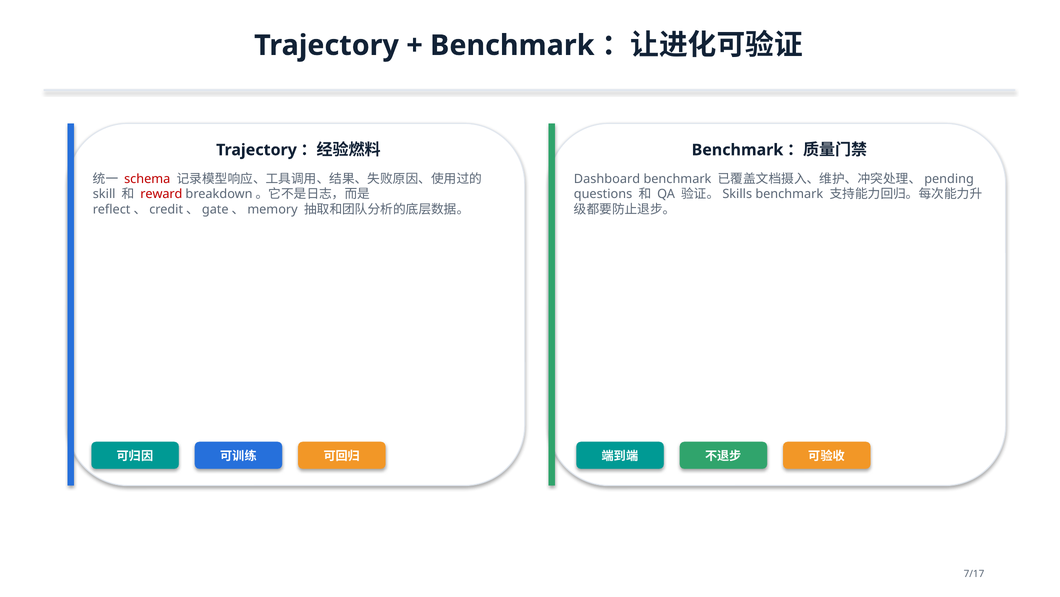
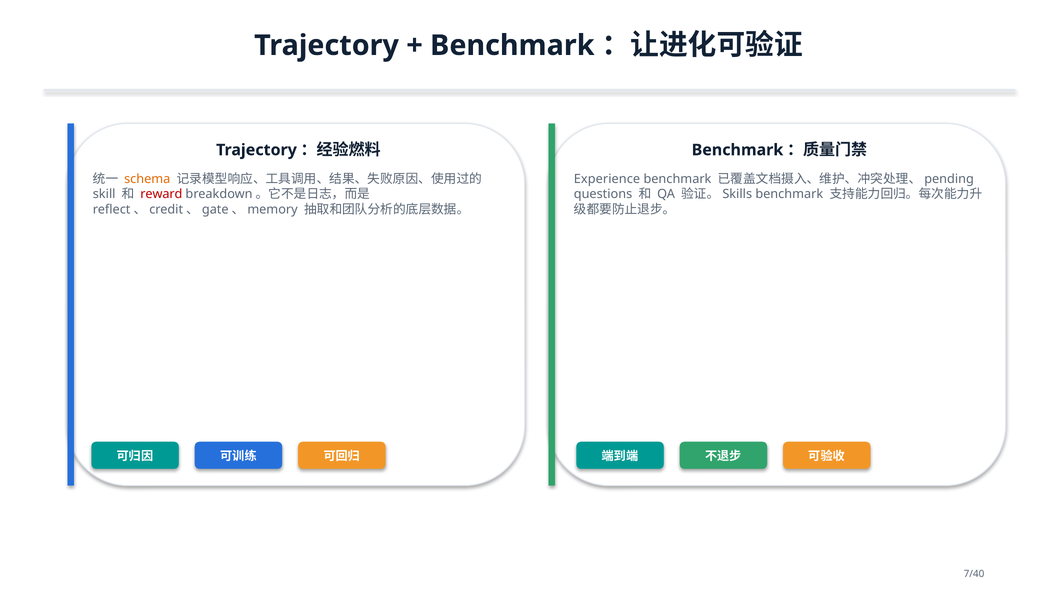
schema colour: red -> orange
Dashboard: Dashboard -> Experience
7/17: 7/17 -> 7/40
